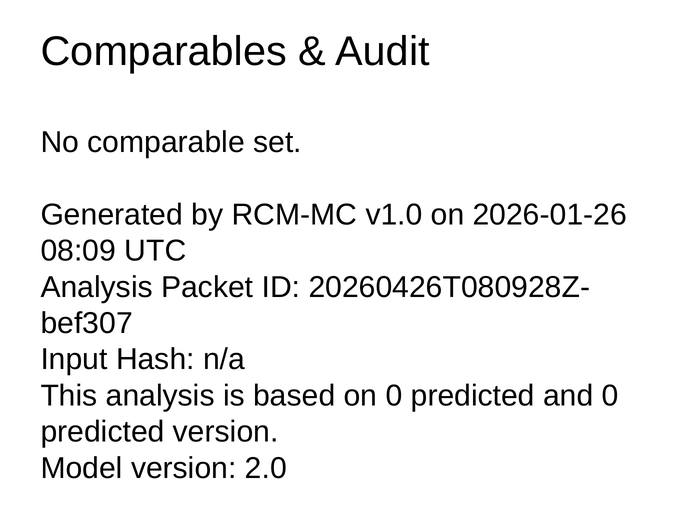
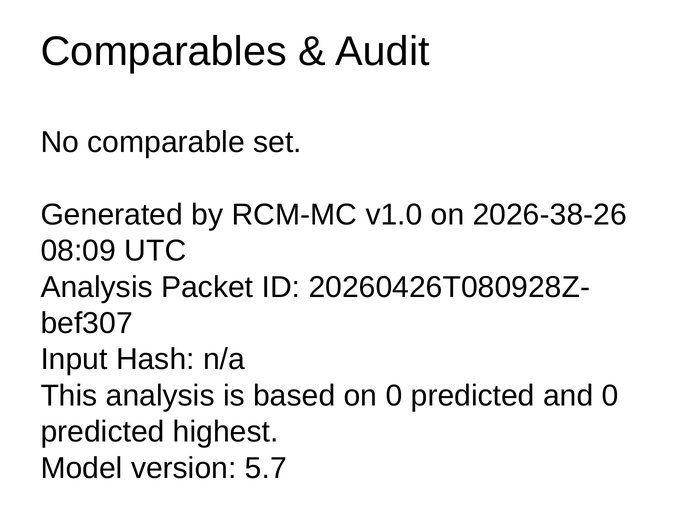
2026-01-26: 2026-01-26 -> 2026-38-26
predicted version: version -> highest
2.0: 2.0 -> 5.7
